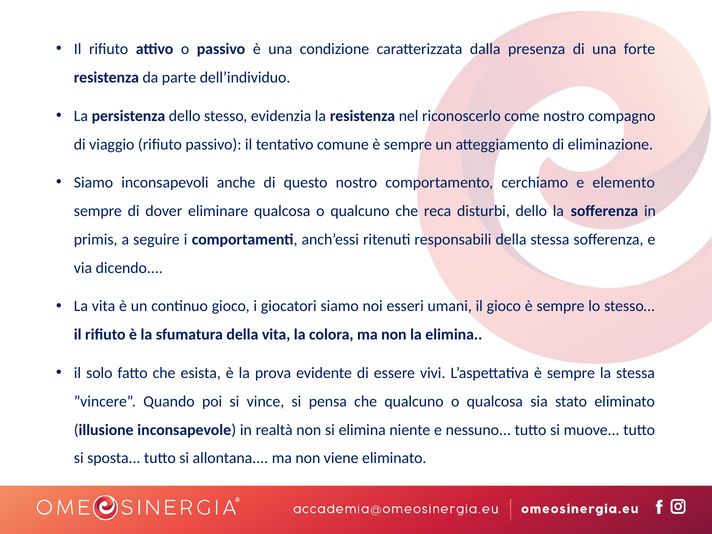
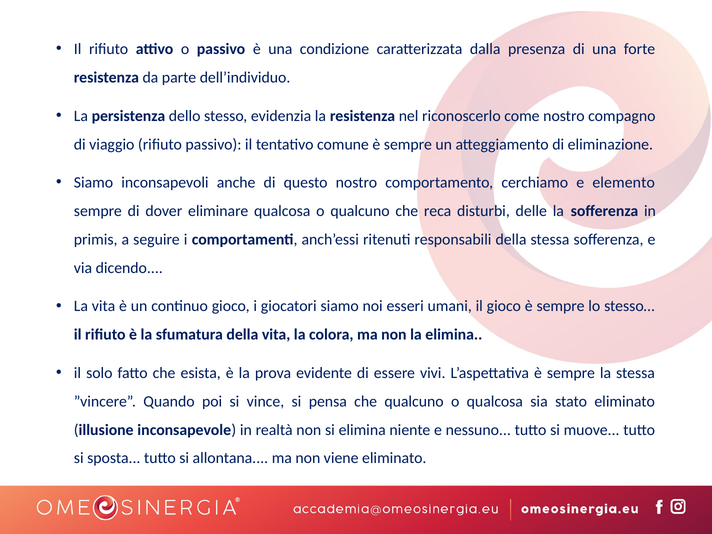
disturbi dello: dello -> delle
